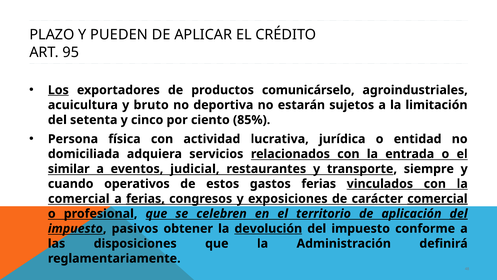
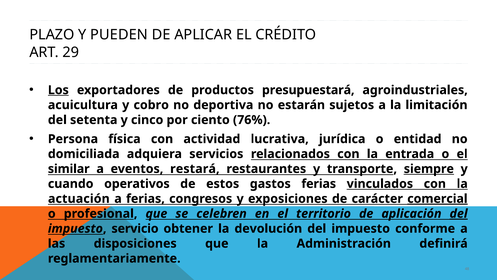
95: 95 -> 29
comunicárselo: comunicárselo -> presupuestará
bruto: bruto -> cobro
85%: 85% -> 76%
judicial: judicial -> restará
siempre underline: none -> present
comercial at (79, 198): comercial -> actuación
ferias at (145, 198) underline: present -> none
pasivos: pasivos -> servicio
devolución underline: present -> none
